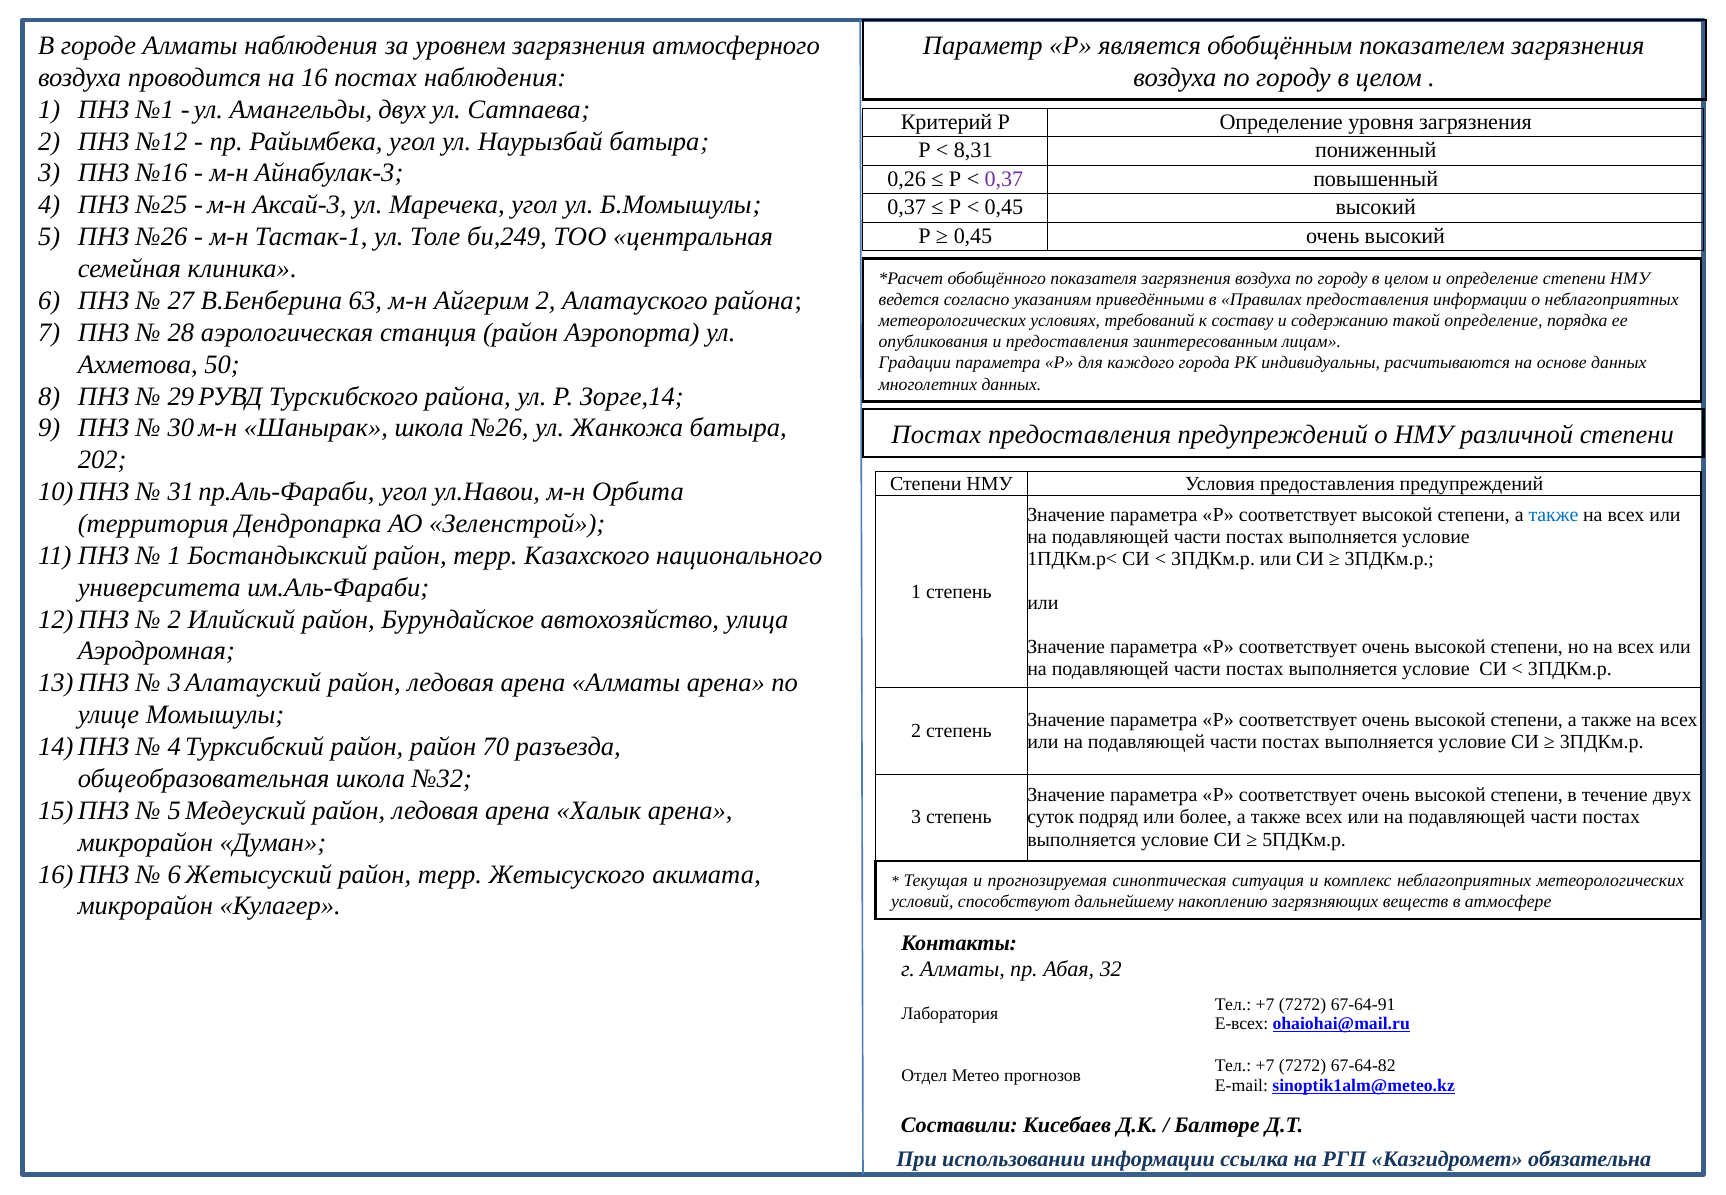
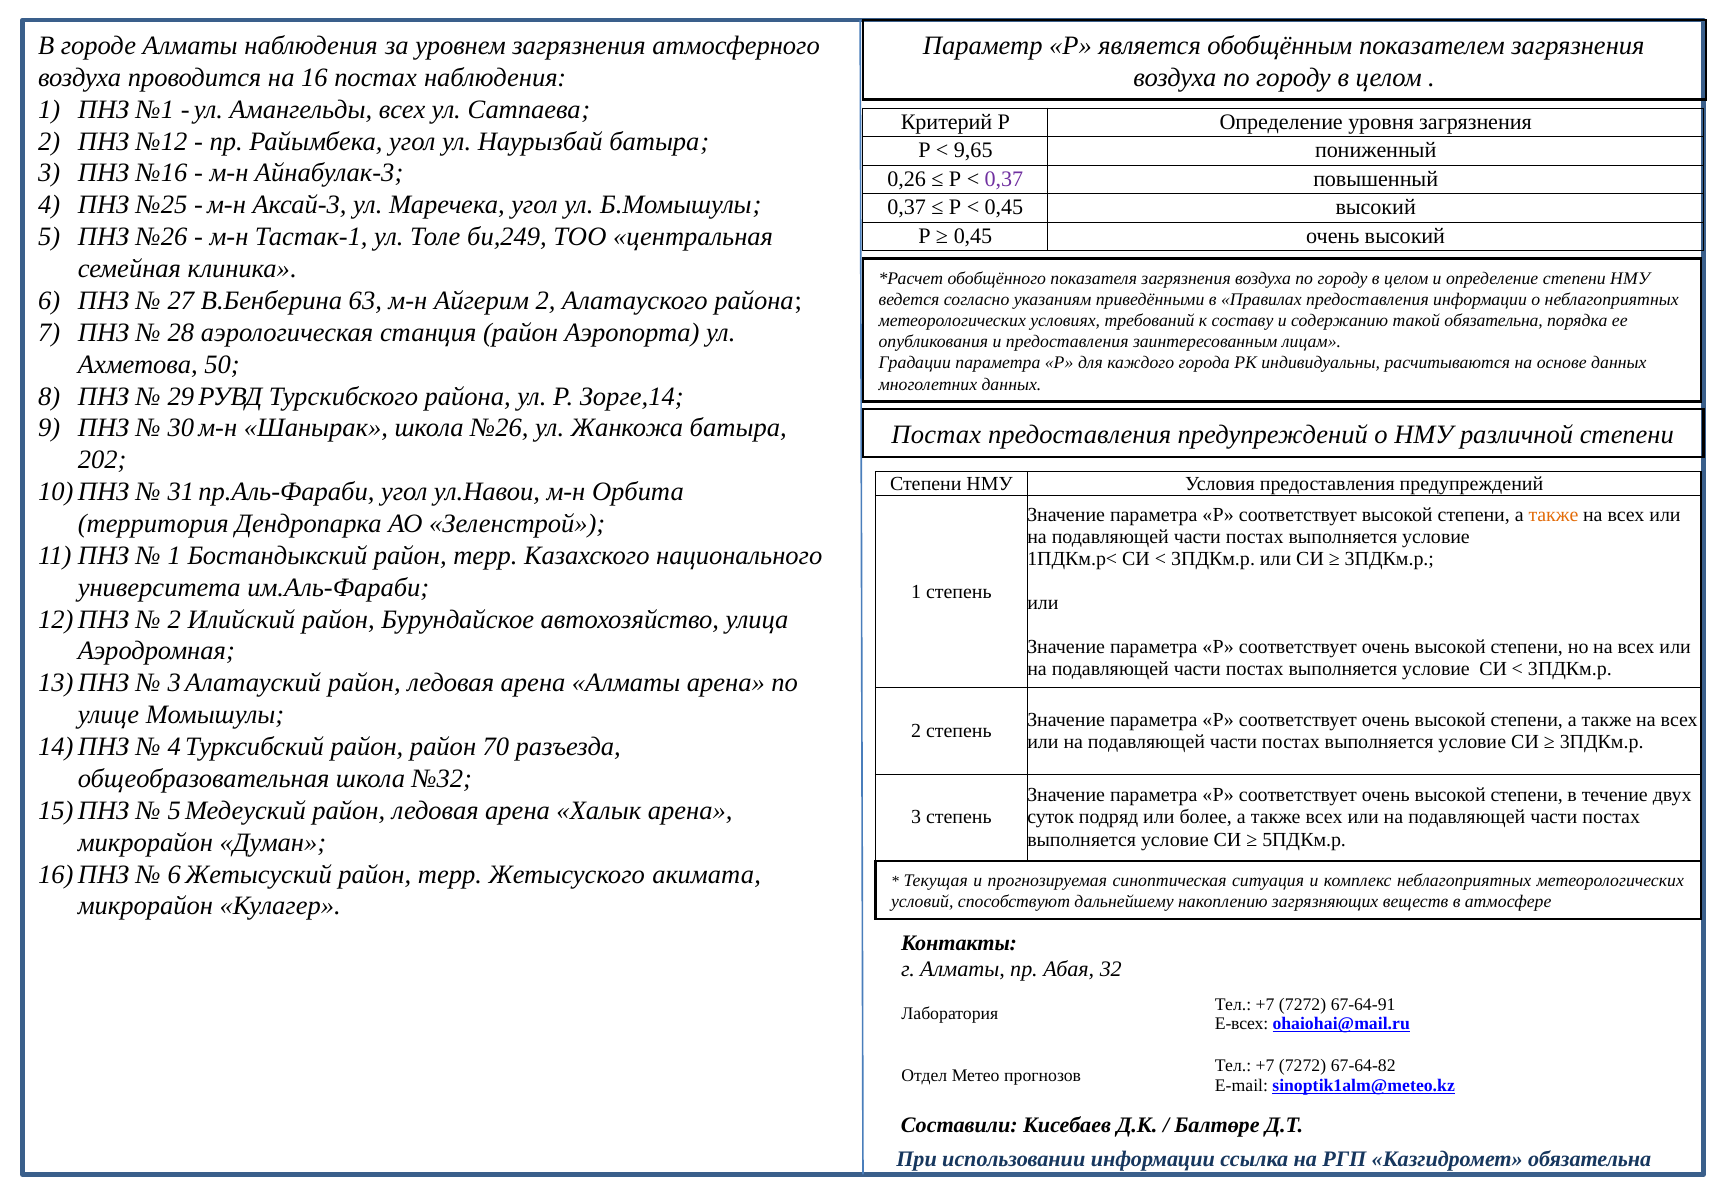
Амангельды двух: двух -> всех
8,31: 8,31 -> 9,65
такой определение: определение -> обязательна
также at (1554, 515) colour: blue -> orange
